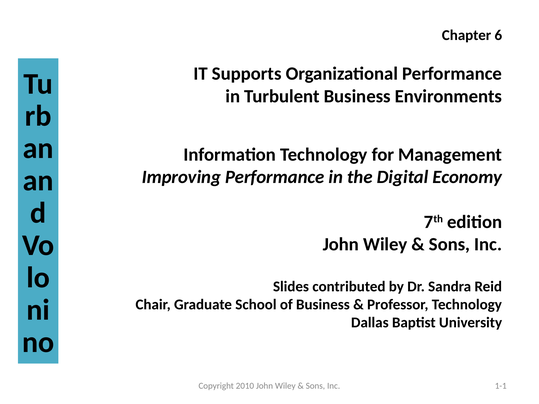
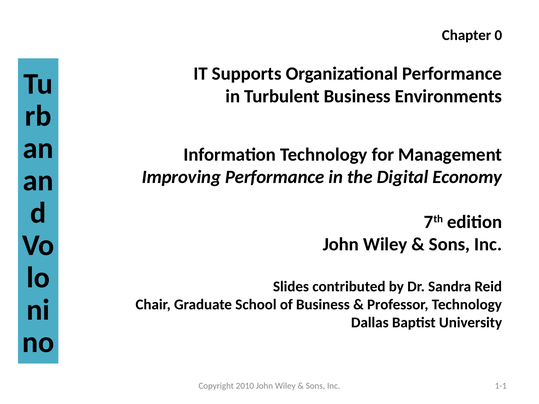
6: 6 -> 0
